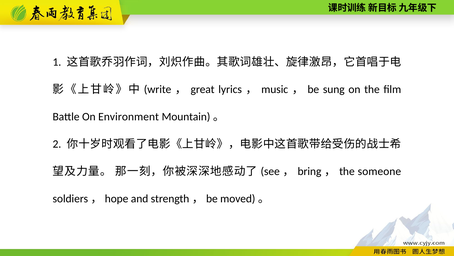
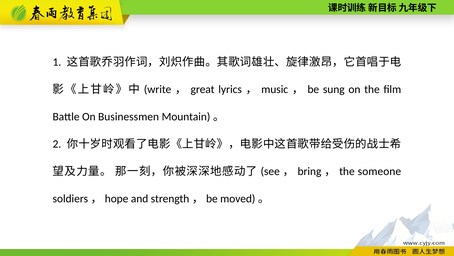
Environment: Environment -> Businessmen
